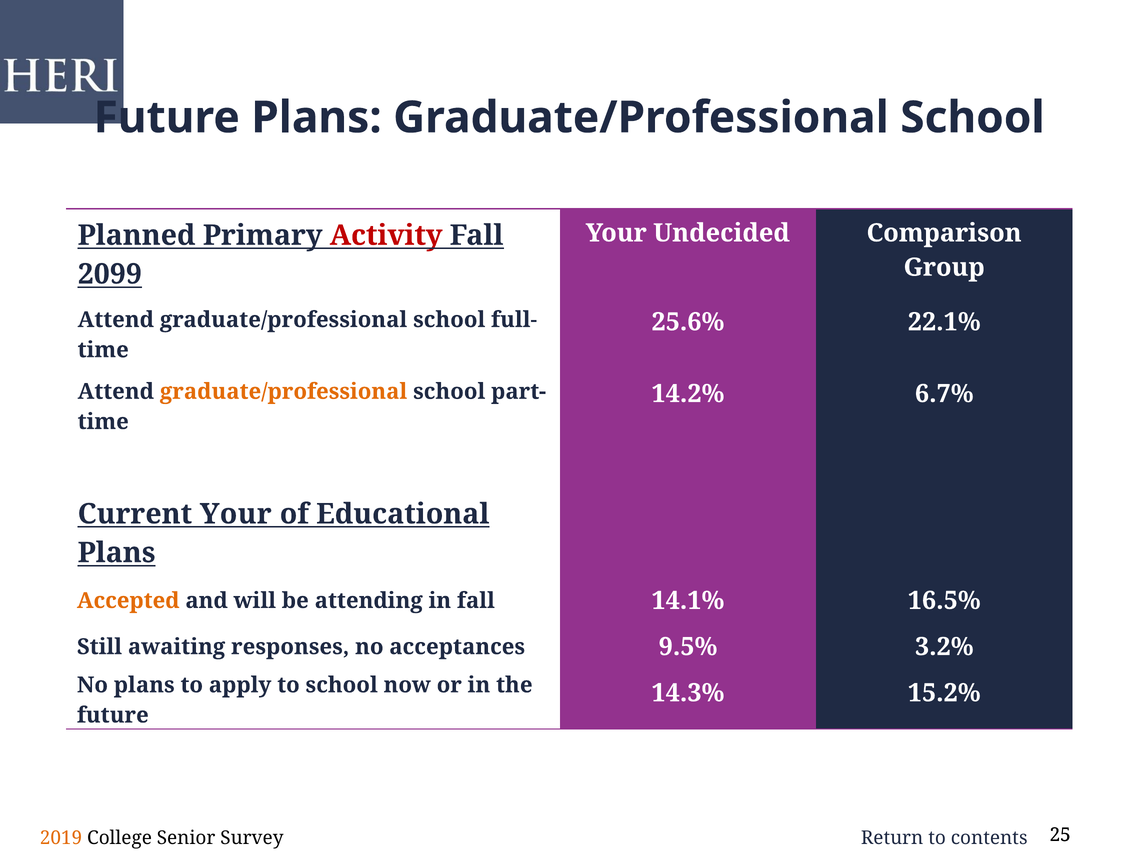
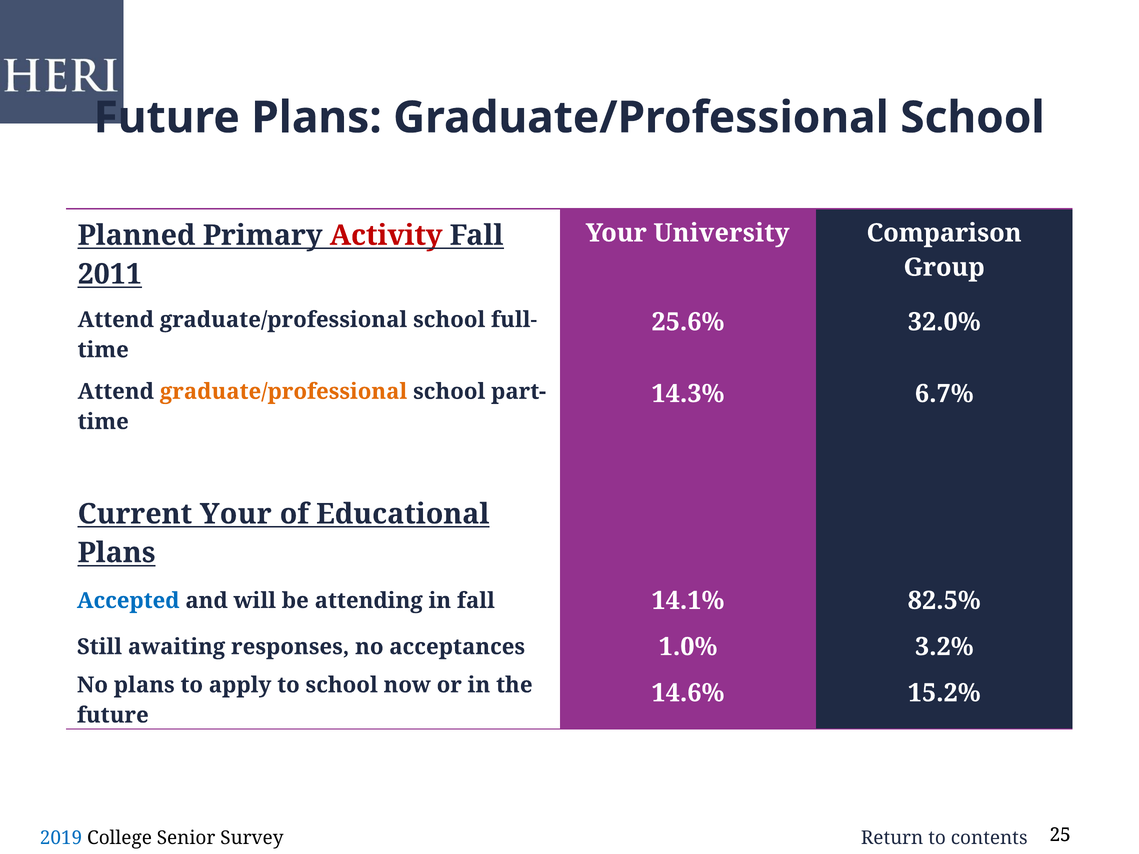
Undecided: Undecided -> University
2099: 2099 -> 2011
22.1%: 22.1% -> 32.0%
14.2%: 14.2% -> 14.3%
Accepted colour: orange -> blue
16.5%: 16.5% -> 82.5%
9.5%: 9.5% -> 1.0%
14.3%: 14.3% -> 14.6%
2019 colour: orange -> blue
